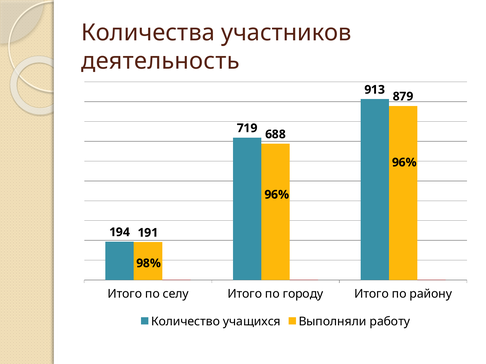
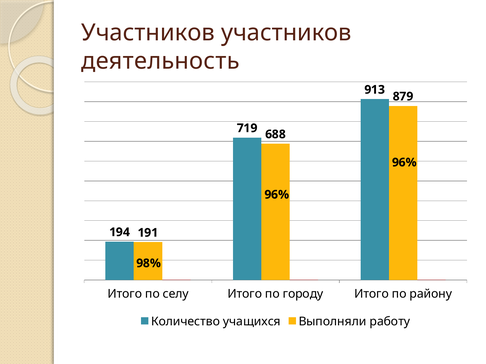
Количества at (148, 33): Количества -> Участников
